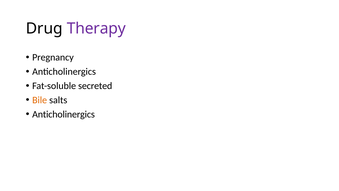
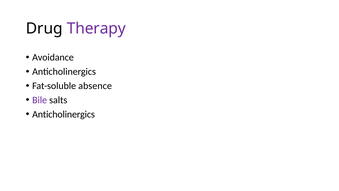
Pregnancy: Pregnancy -> Avoidance
secreted: secreted -> absence
Bile colour: orange -> purple
